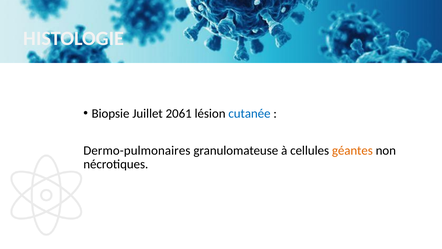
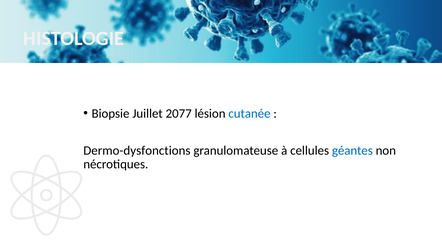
2061: 2061 -> 2077
Dermo-pulmonaires: Dermo-pulmonaires -> Dermo-dysfonctions
géantes colour: orange -> blue
